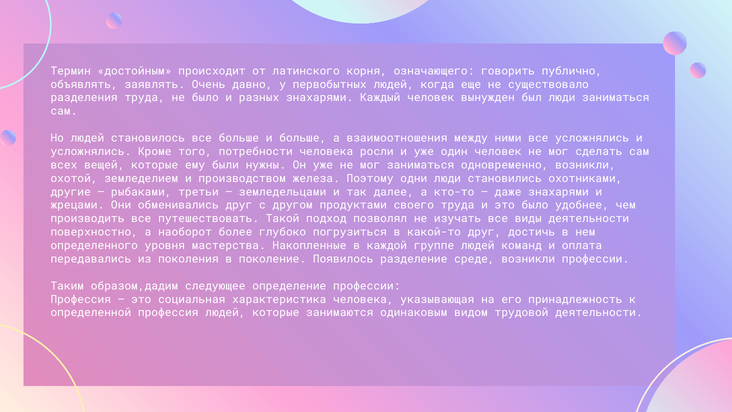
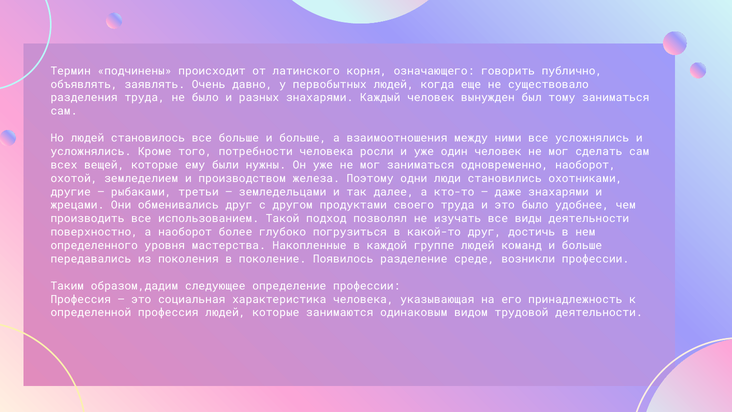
достойным: достойным -> подчинены
был люди: люди -> тому
одновременно возникли: возникли -> наоборот
путешествовать: путешествовать -> использованием
оплата at (582, 245): оплата -> больше
